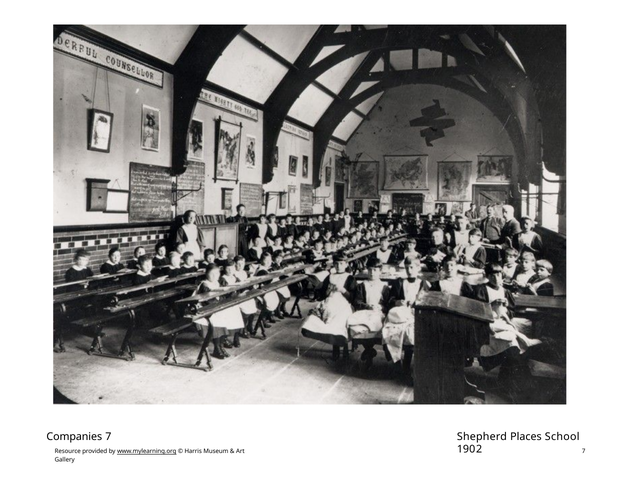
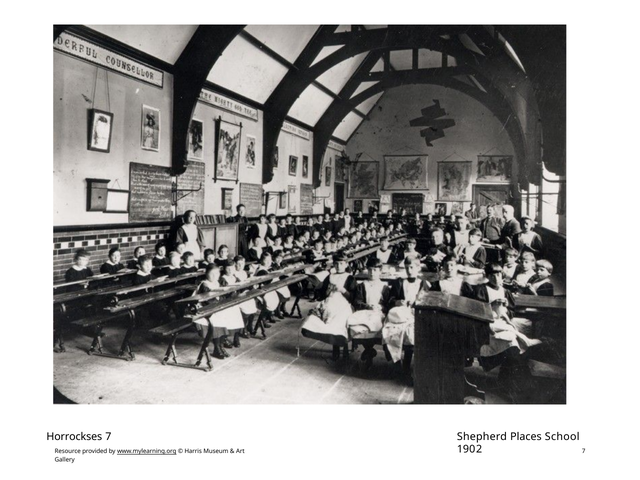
Companies: Companies -> Horrockses
